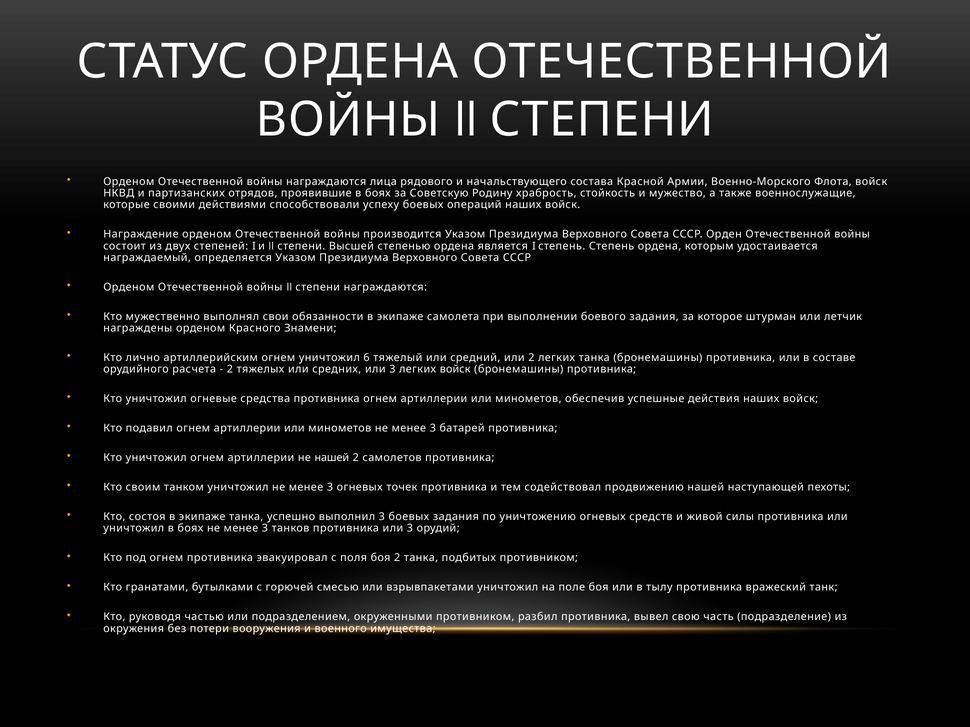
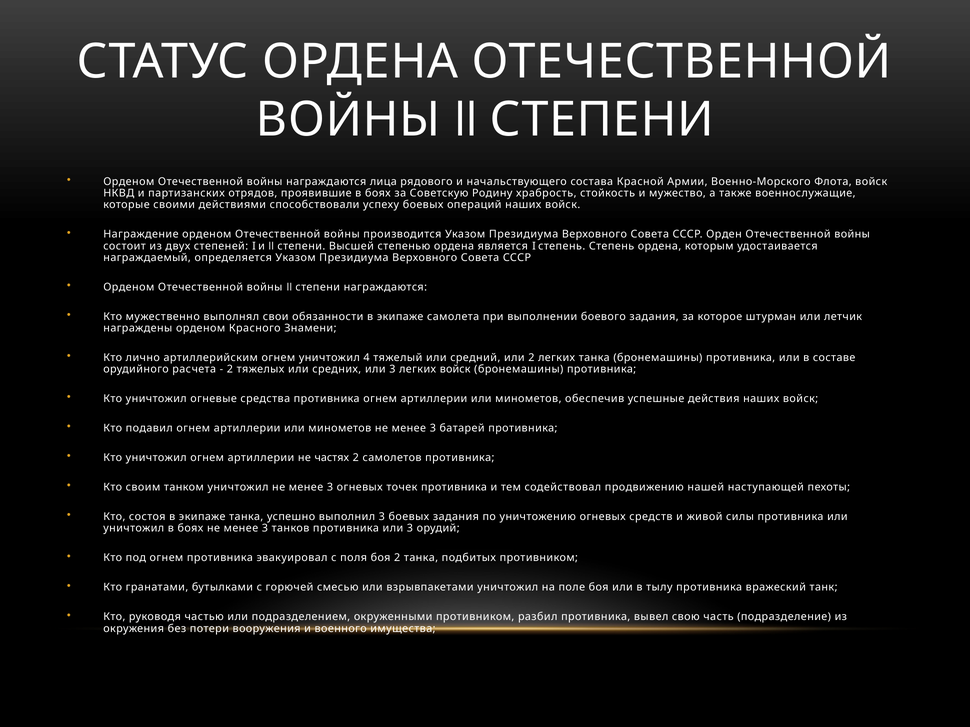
6: 6 -> 4
не нашей: нашей -> частях
